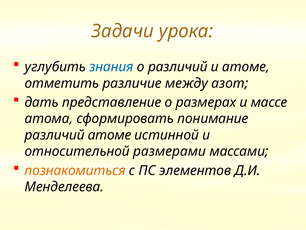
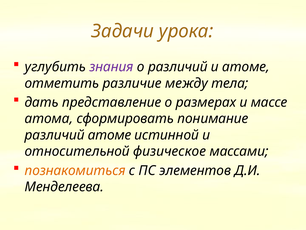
знания colour: blue -> purple
азот: азот -> тела
размерами: размерами -> физическое
